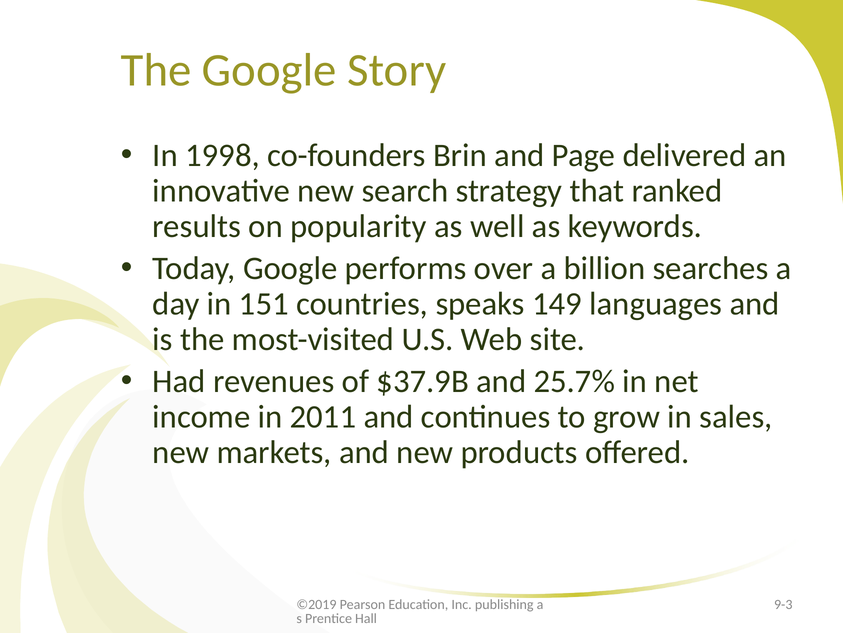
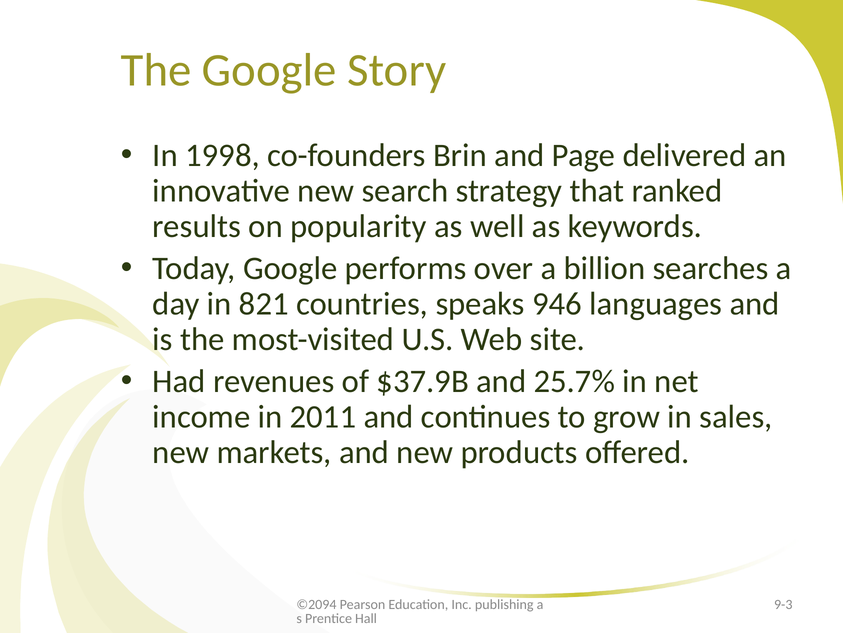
151: 151 -> 821
149: 149 -> 946
©2019: ©2019 -> ©2094
